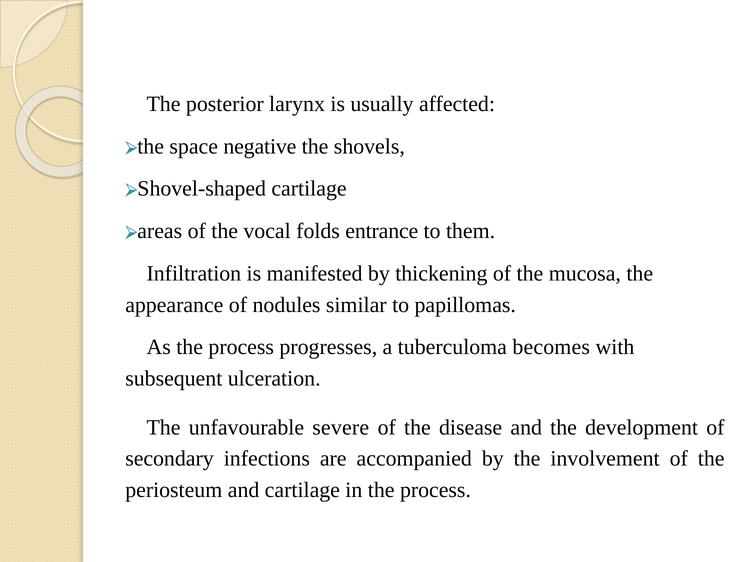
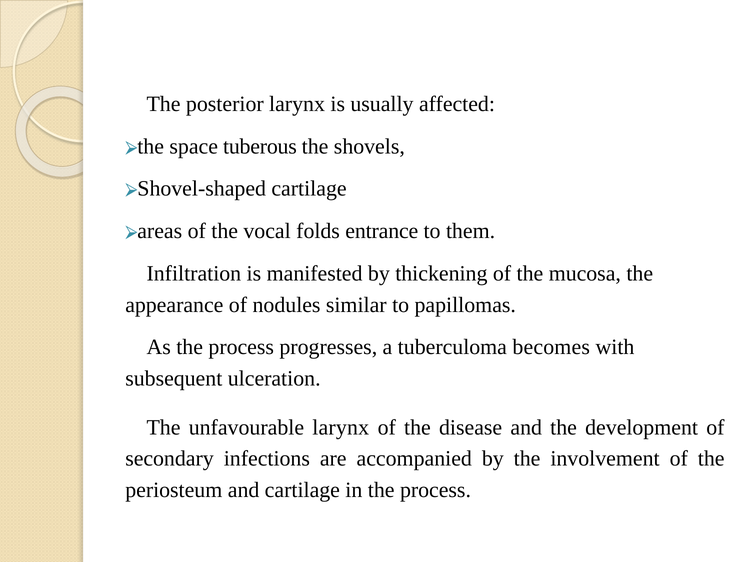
negative: negative -> tuberous
unfavourable severe: severe -> larynx
